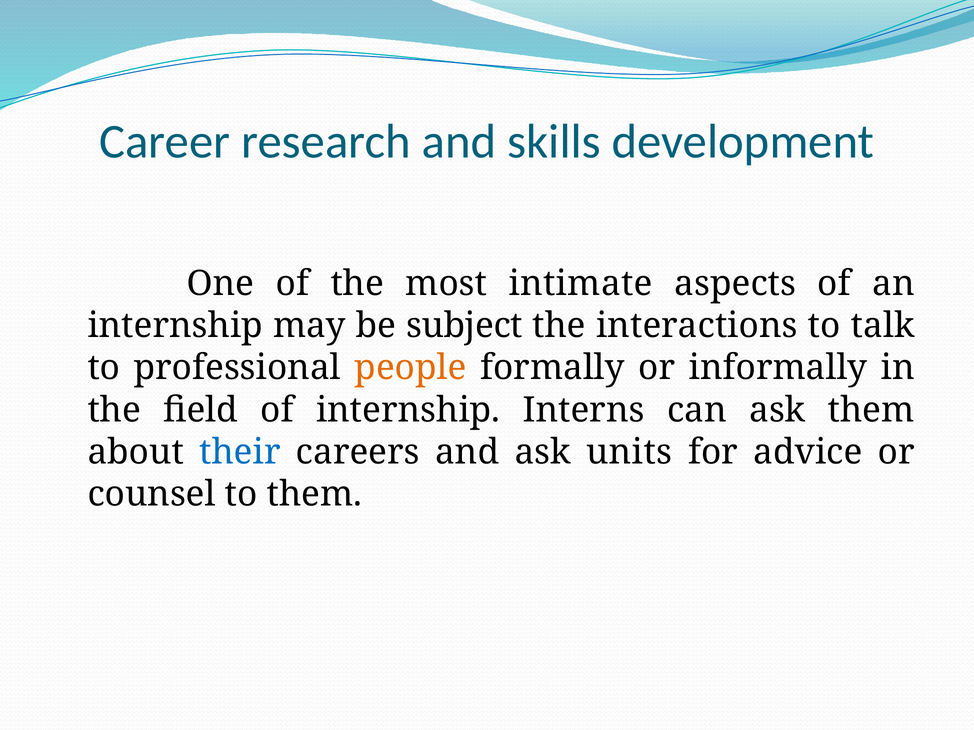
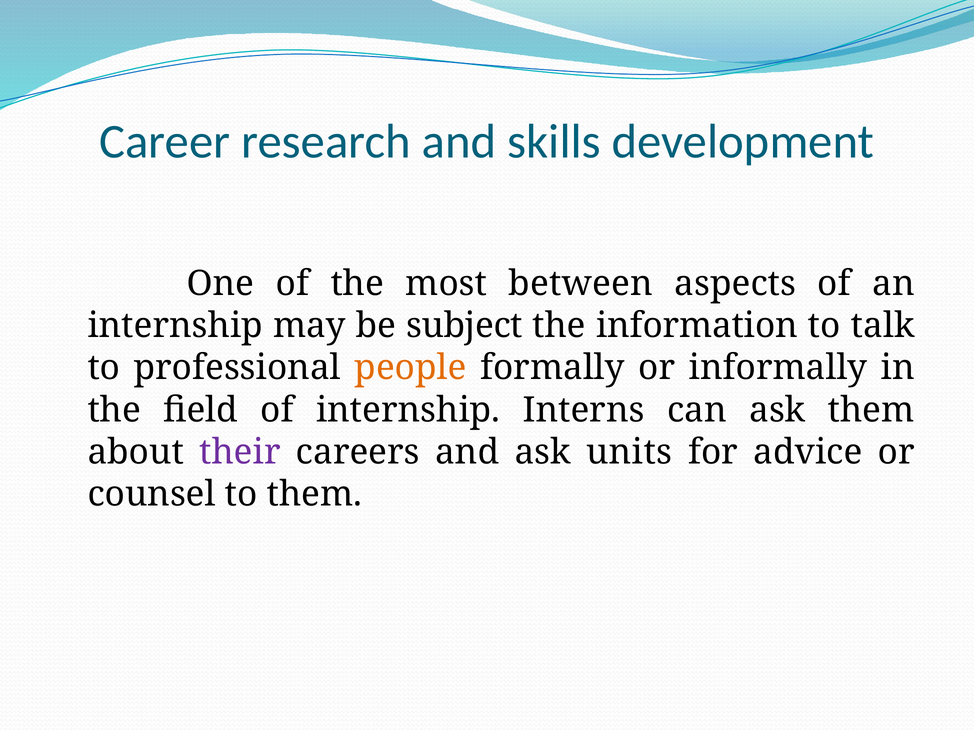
intimate: intimate -> between
interactions: interactions -> information
their colour: blue -> purple
